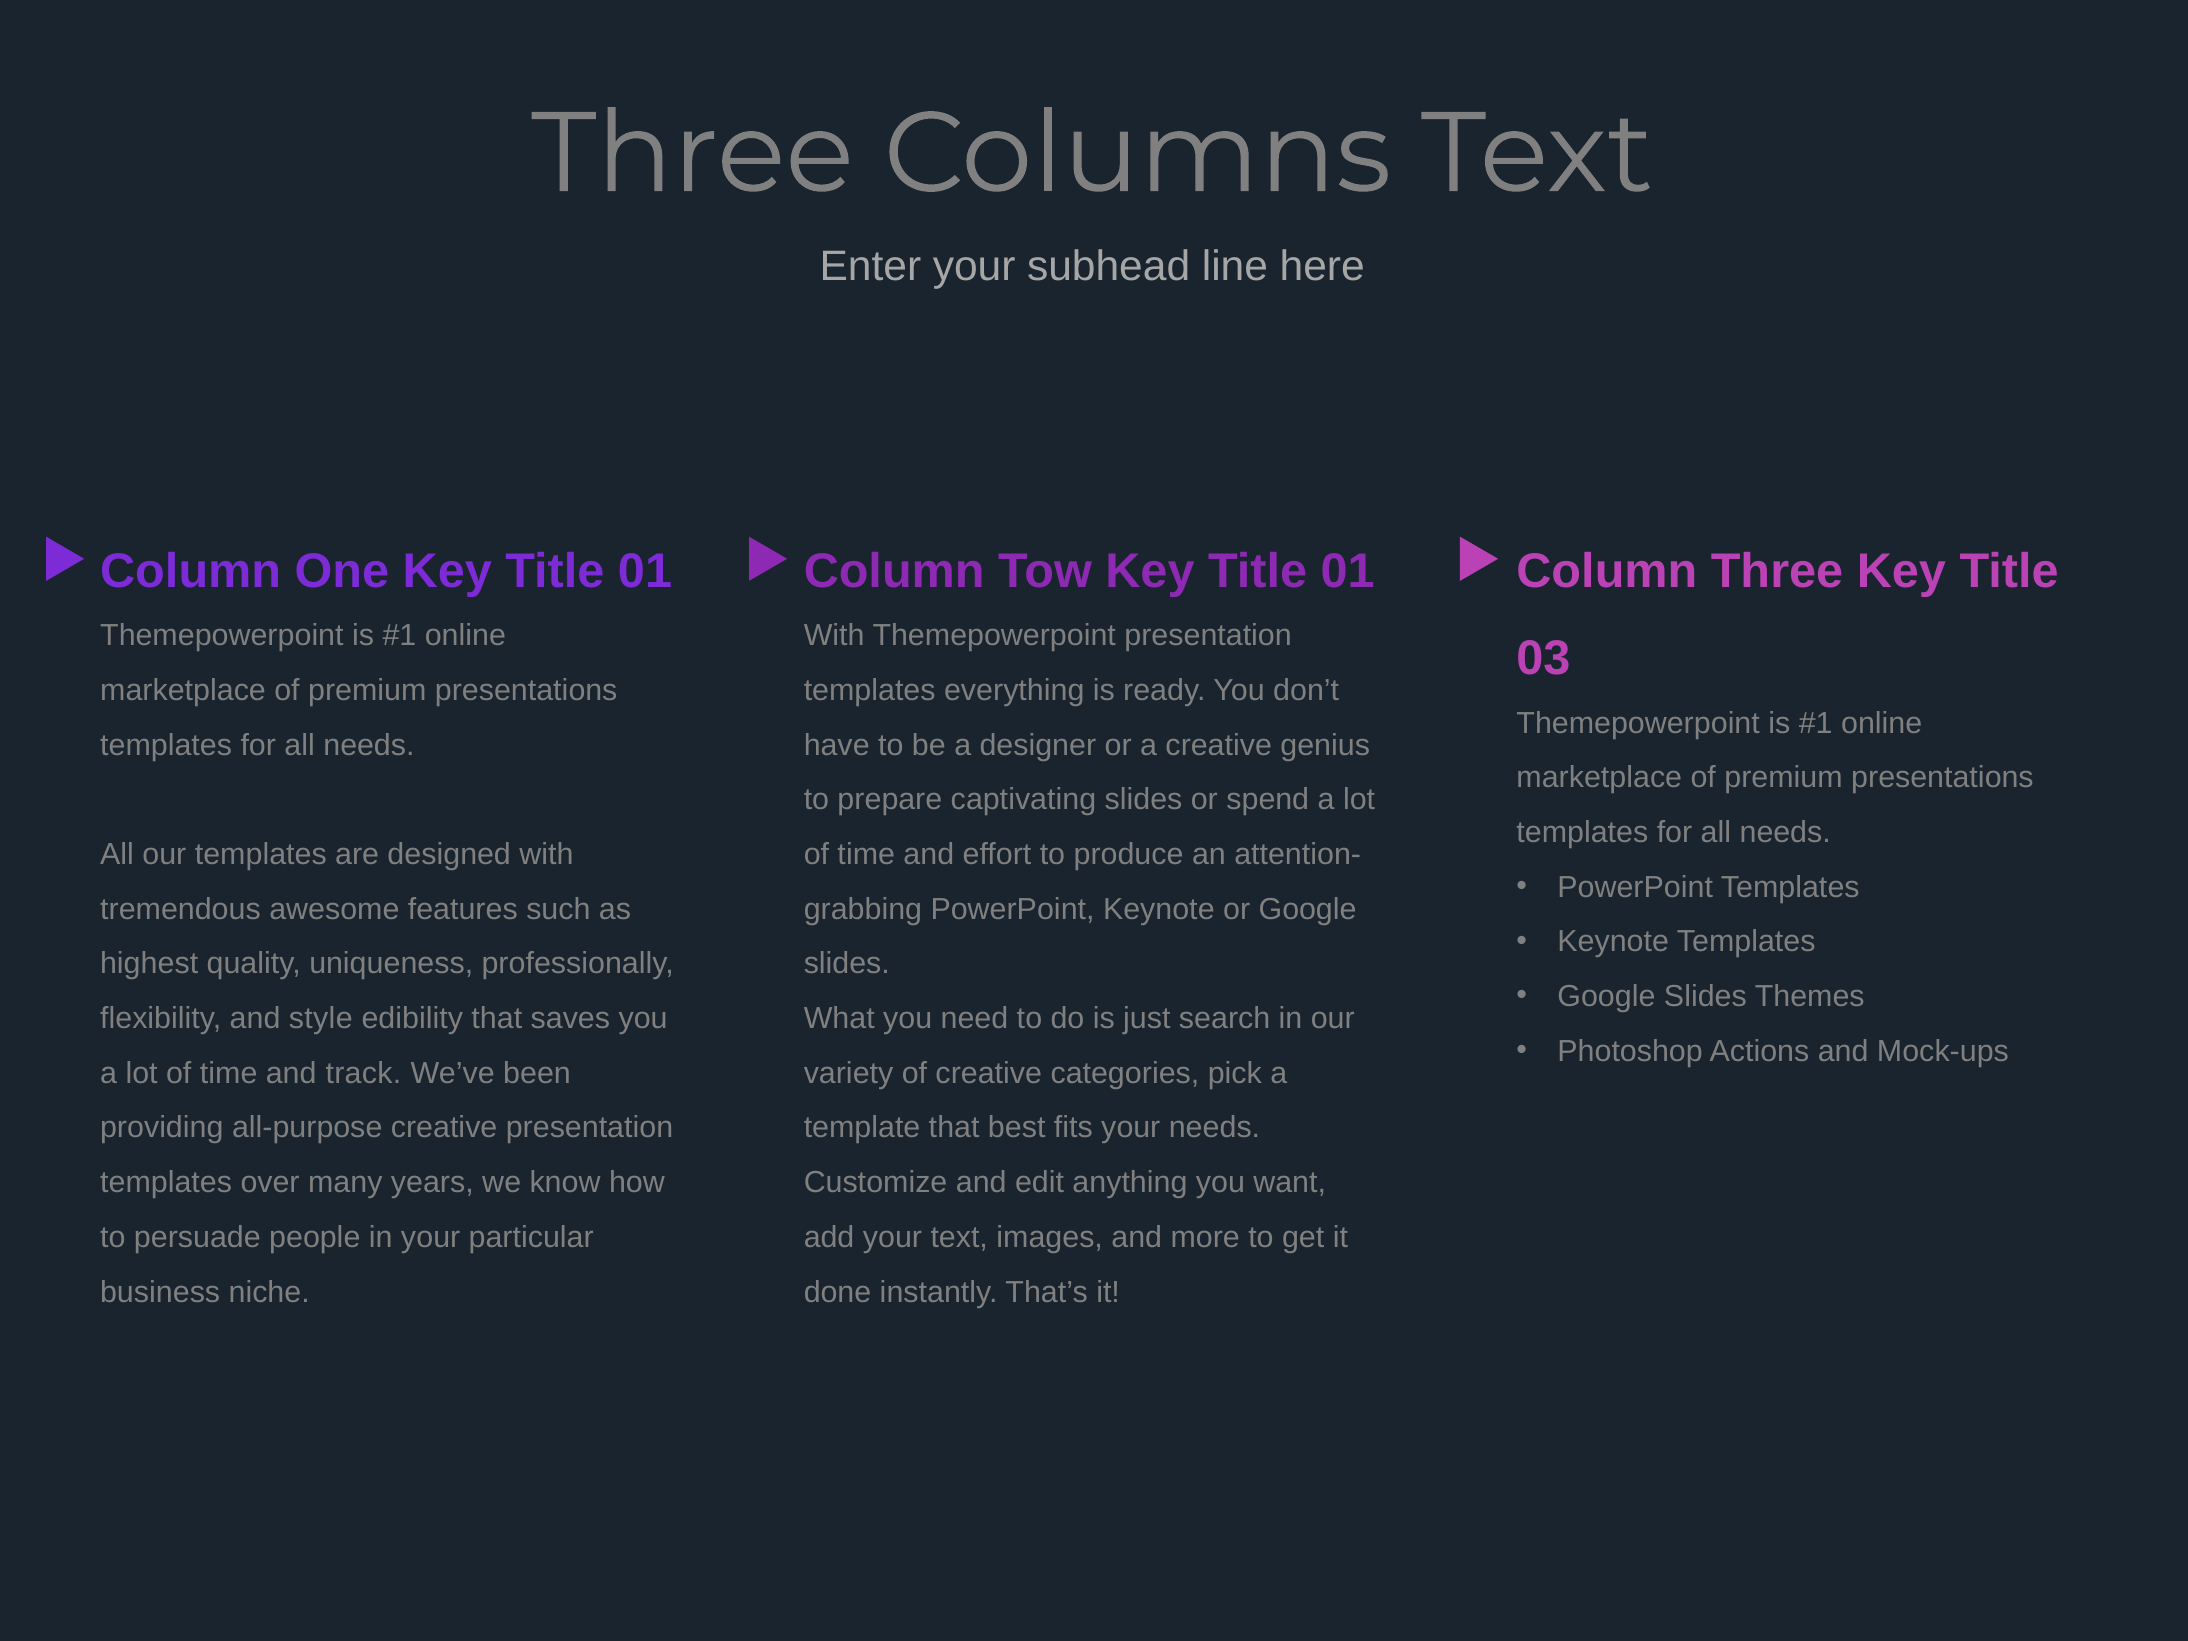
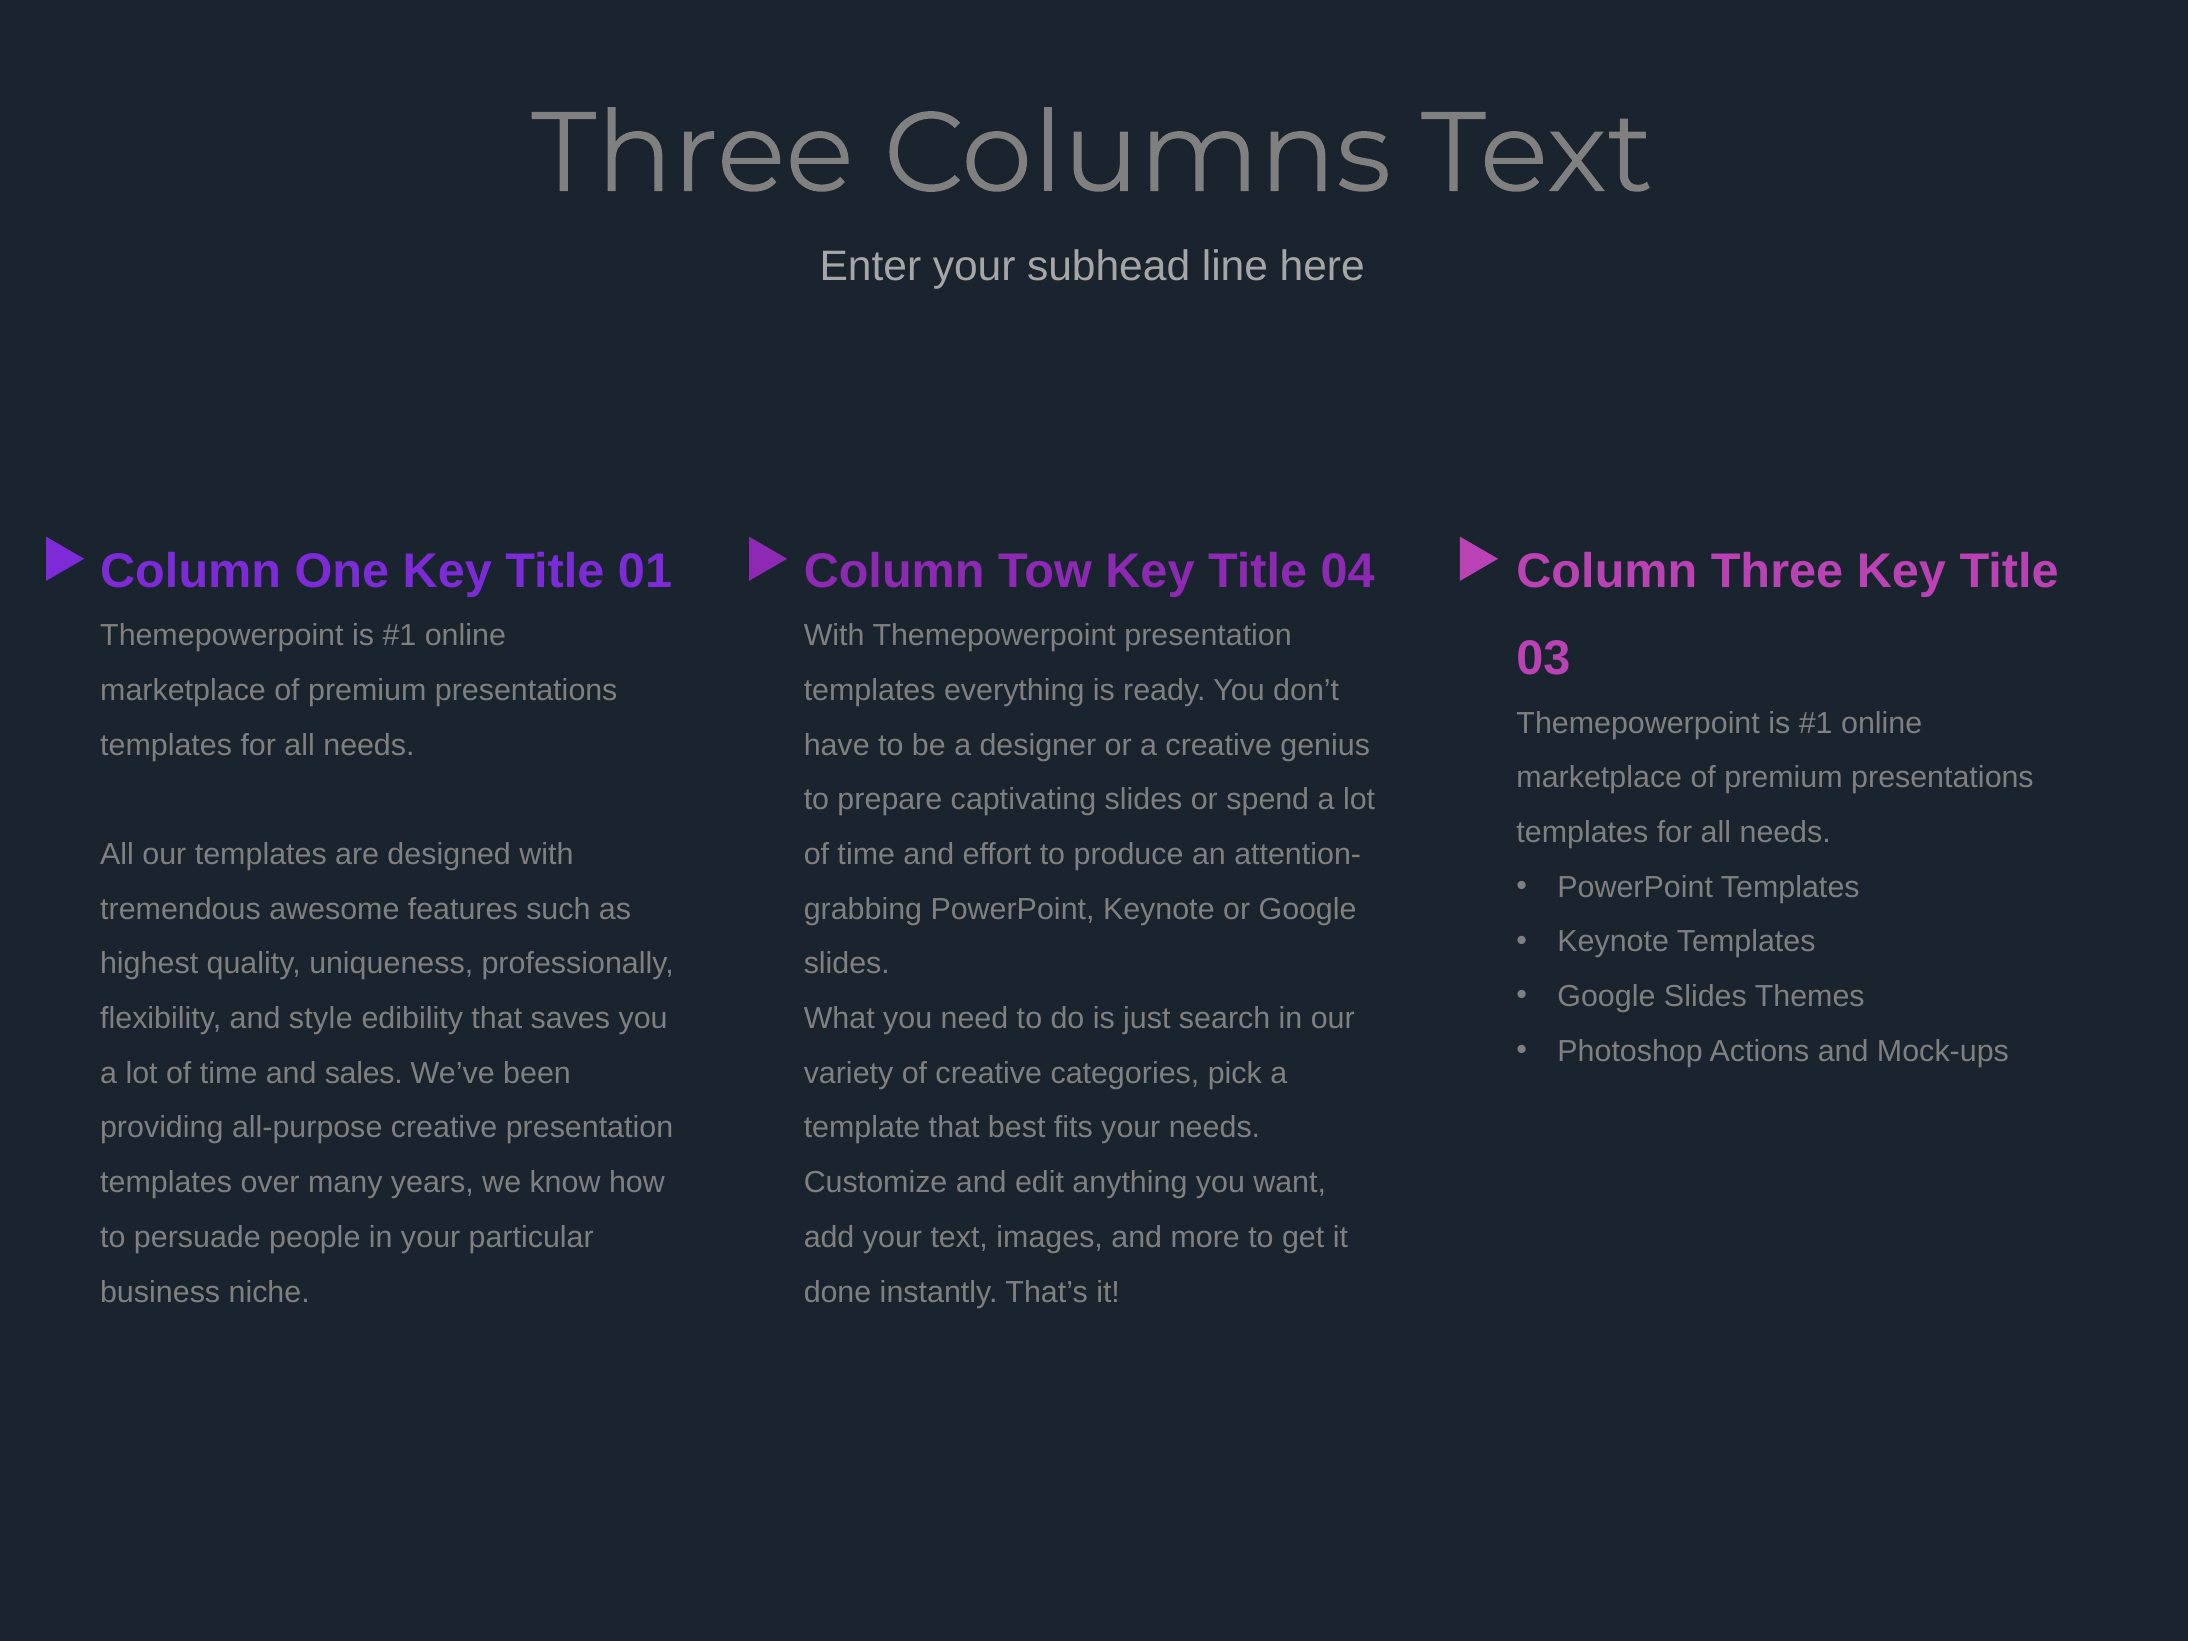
Tow Key Title 01: 01 -> 04
track: track -> sales
